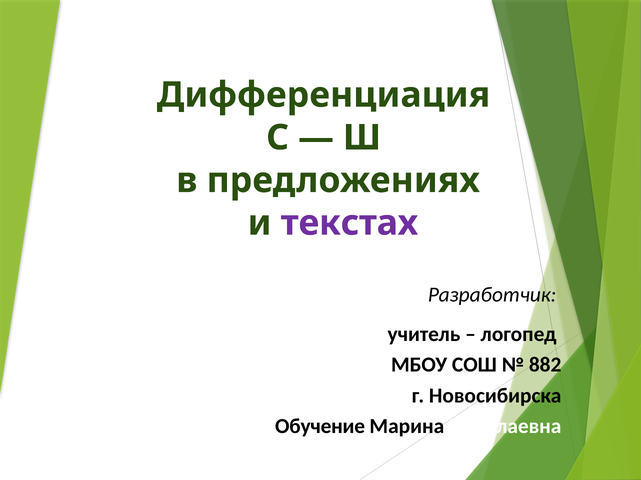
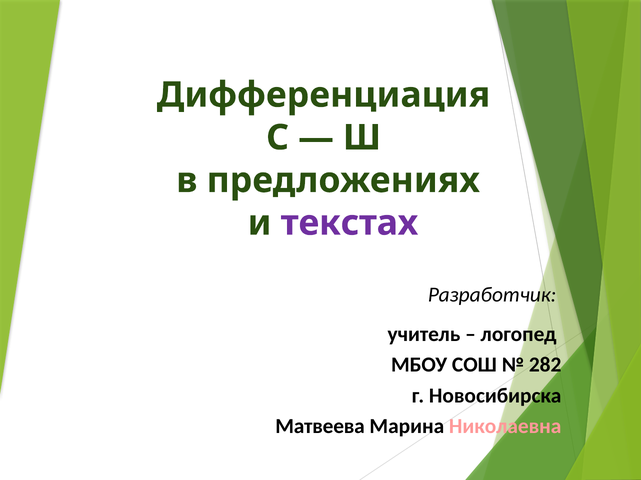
882: 882 -> 282
Обучение: Обучение -> Матвеева
Николаевна colour: white -> pink
